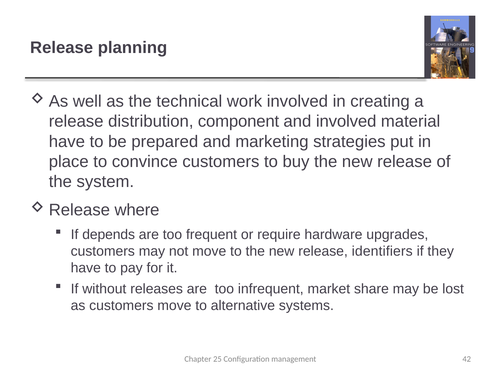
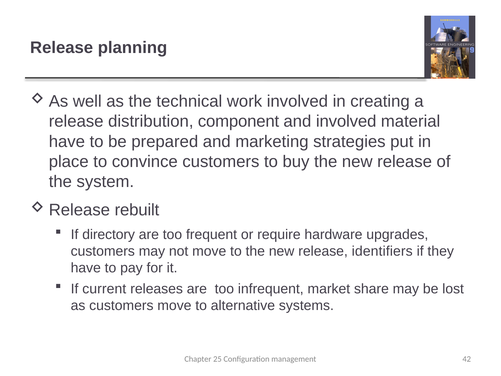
where: where -> rebuilt
depends: depends -> directory
without: without -> current
